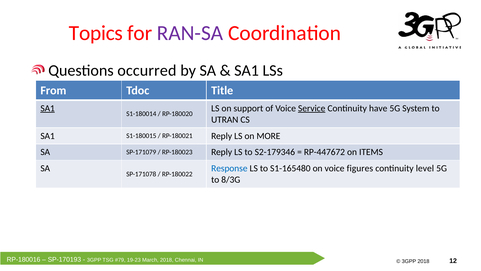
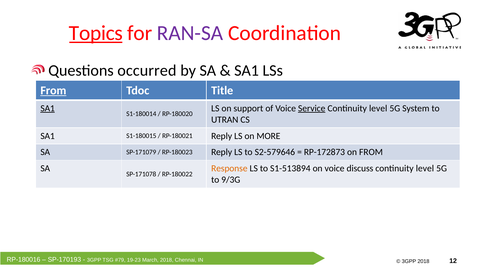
Topics underline: none -> present
From at (53, 90) underline: none -> present
have at (378, 108): have -> level
S2-179346: S2-179346 -> S2-579646
RP-447672: RP-447672 -> RP-172873
on ITEMS: ITEMS -> FROM
Response colour: blue -> orange
S1-165480: S1-165480 -> S1-513894
figures: figures -> discuss
8/3G: 8/3G -> 9/3G
